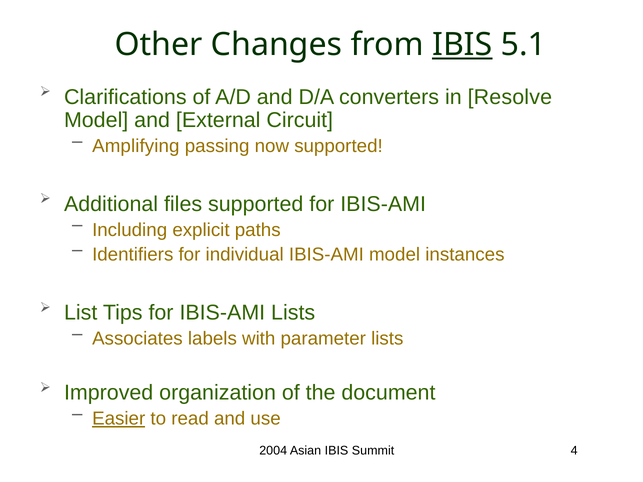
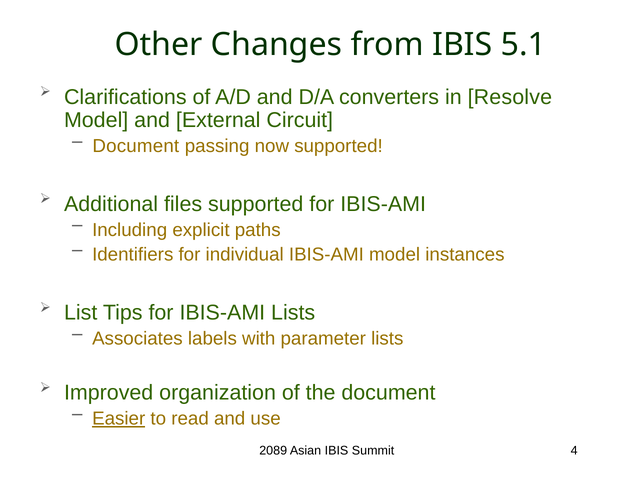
IBIS at (462, 45) underline: present -> none
Amplifying at (136, 146): Amplifying -> Document
2004: 2004 -> 2089
